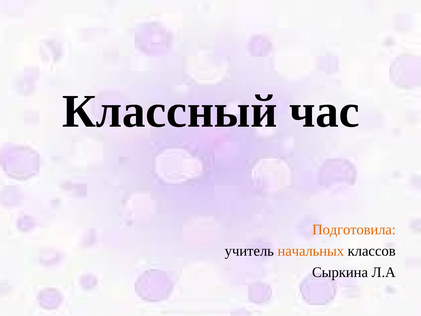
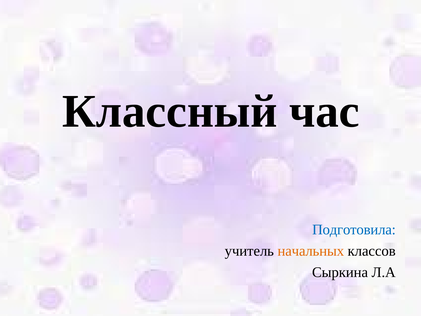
Подготовила colour: orange -> blue
